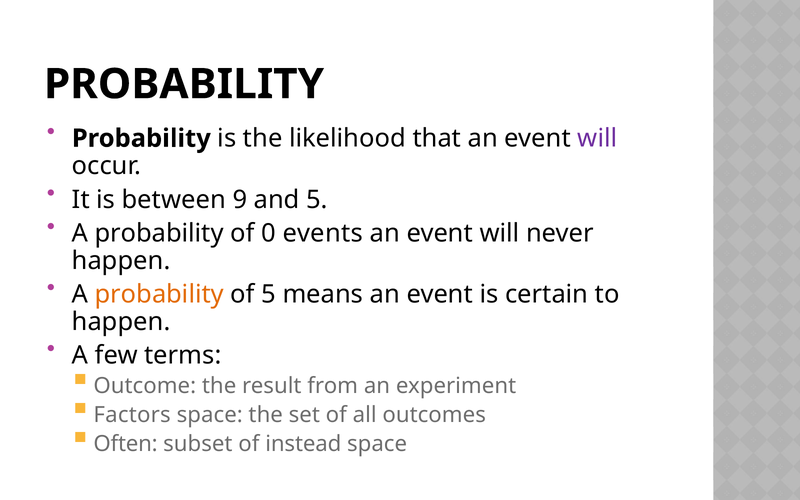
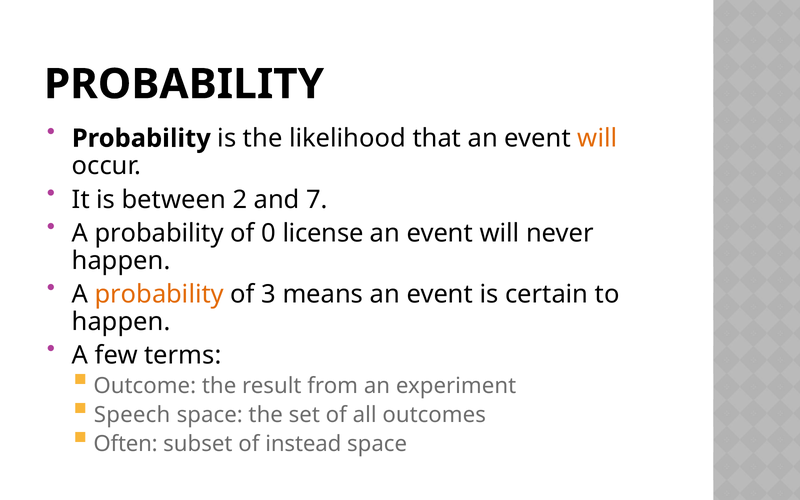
will at (597, 138) colour: purple -> orange
9: 9 -> 2
and 5: 5 -> 7
events: events -> license
of 5: 5 -> 3
Factors: Factors -> Speech
